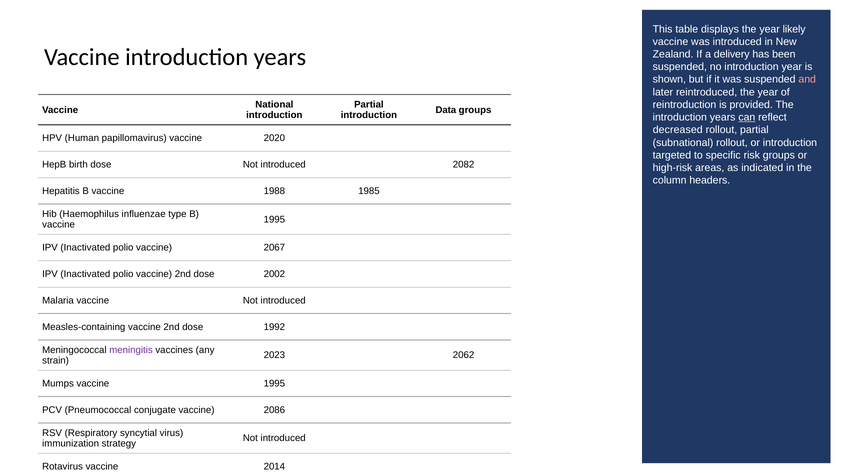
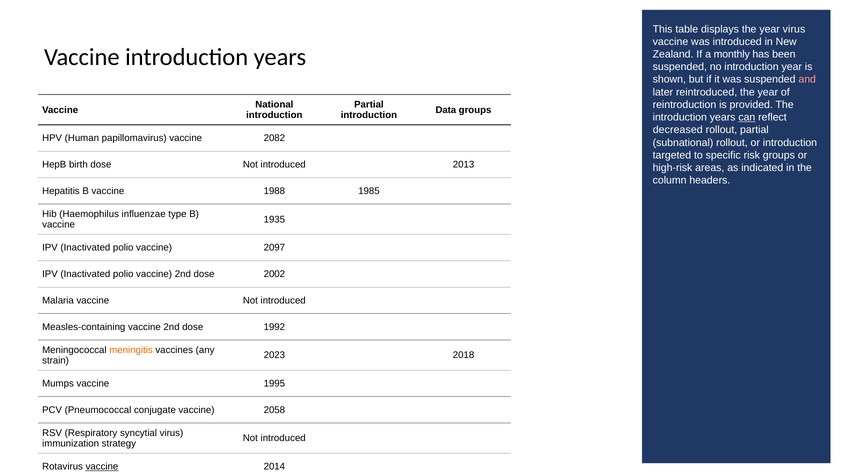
year likely: likely -> virus
delivery: delivery -> monthly
2020: 2020 -> 2082
2082: 2082 -> 2013
1995 at (274, 219): 1995 -> 1935
2067: 2067 -> 2097
meningitis colour: purple -> orange
2062: 2062 -> 2018
2086: 2086 -> 2058
vaccine at (102, 467) underline: none -> present
